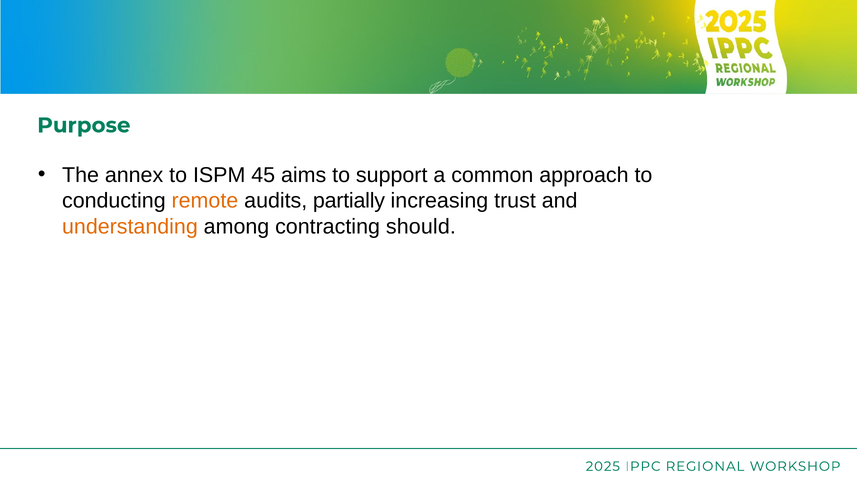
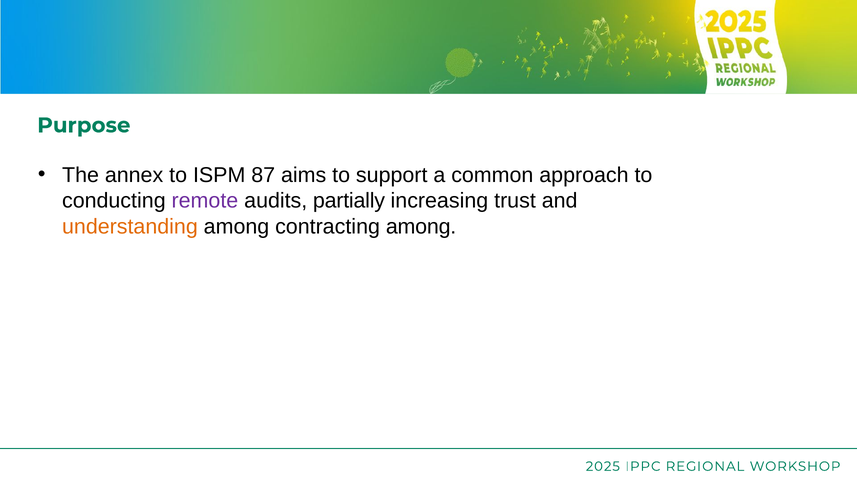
45: 45 -> 87
remote colour: orange -> purple
contracting should: should -> among
